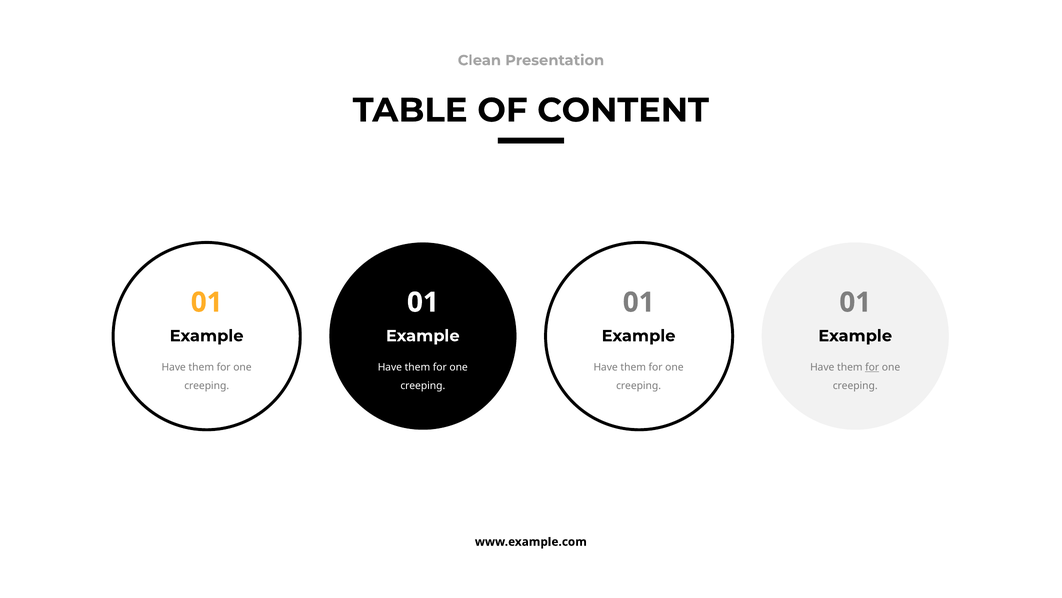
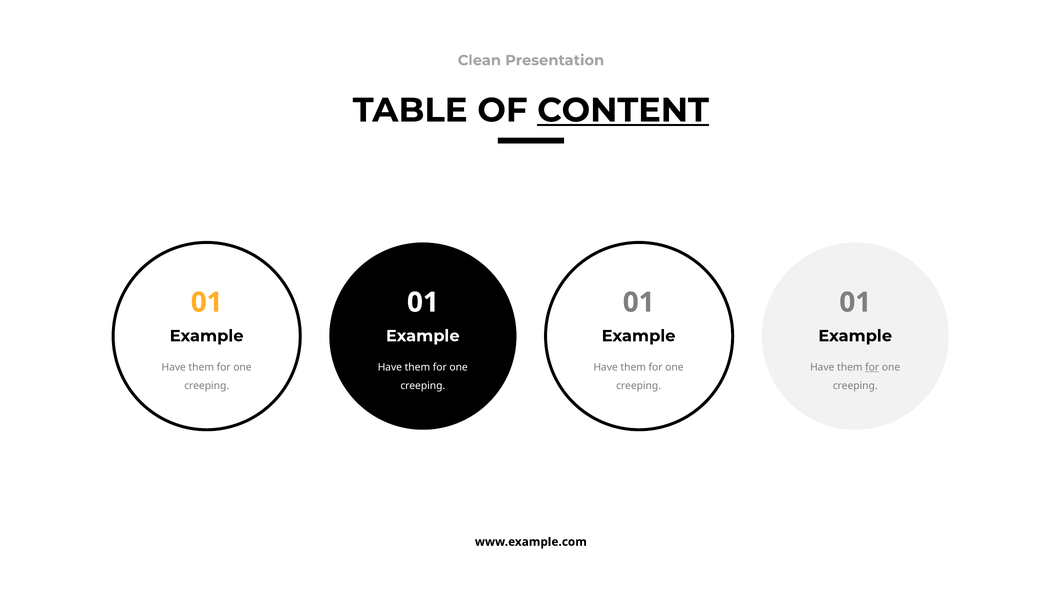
CONTENT underline: none -> present
